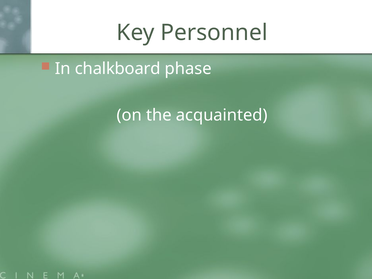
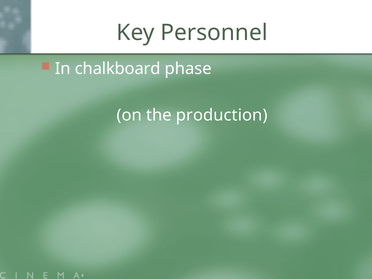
acquainted: acquainted -> production
